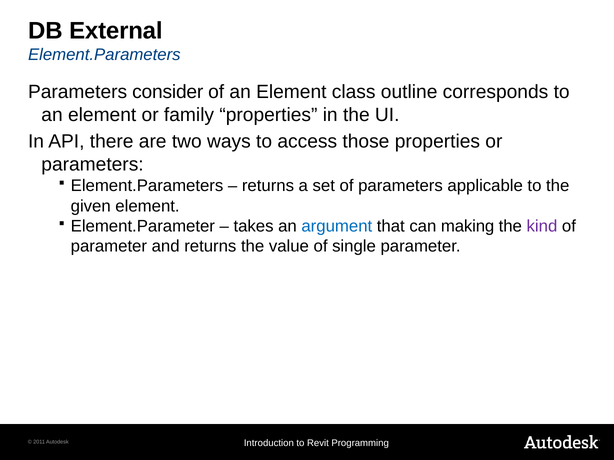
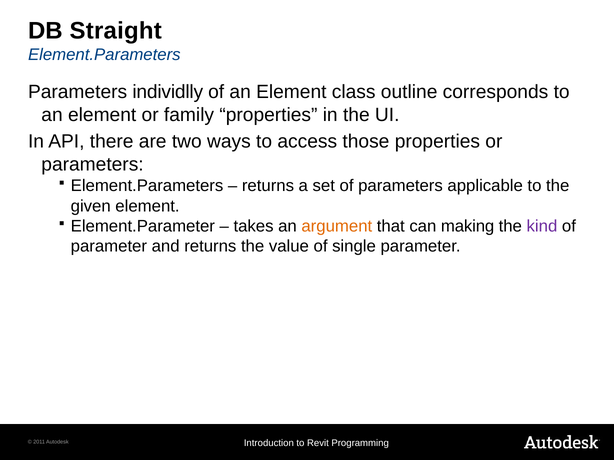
External: External -> Straight
consider: consider -> individlly
argument colour: blue -> orange
